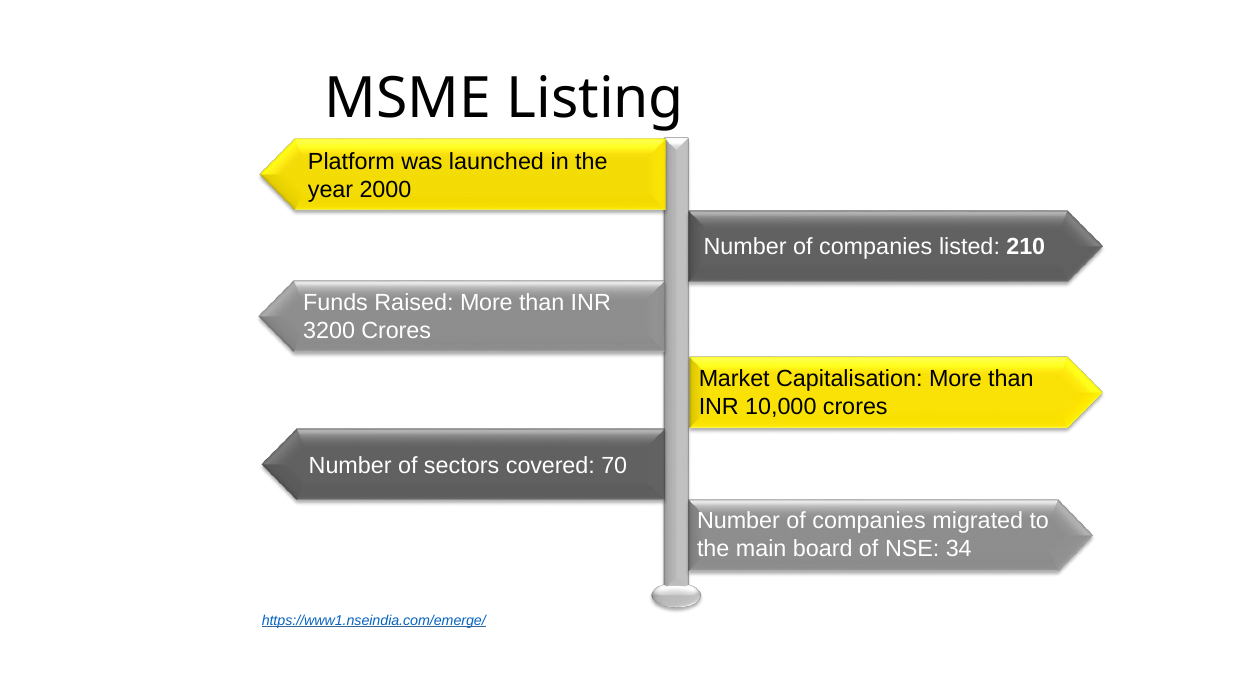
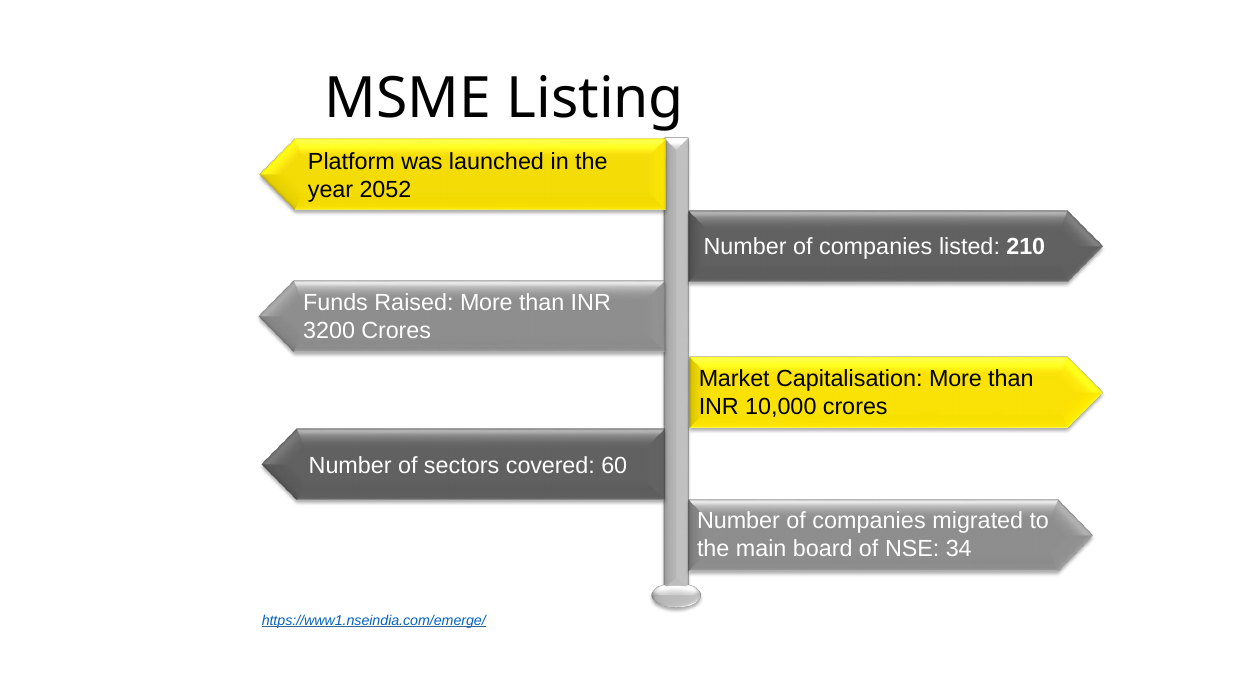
2000: 2000 -> 2052
70: 70 -> 60
